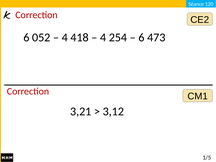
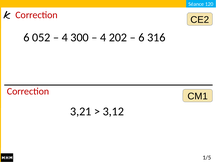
418: 418 -> 300
254: 254 -> 202
473: 473 -> 316
